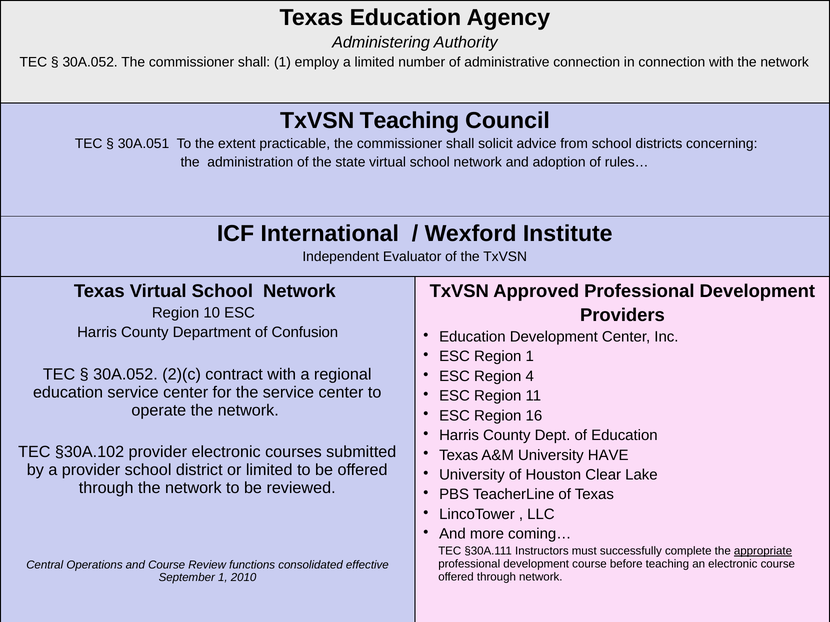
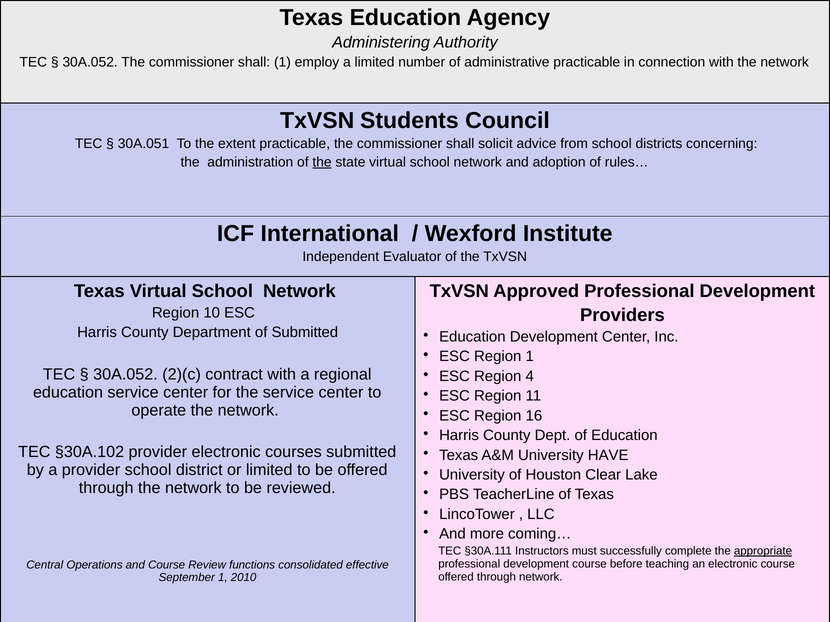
administrative connection: connection -> practicable
TxVSN Teaching: Teaching -> Students
the at (322, 162) underline: none -> present
of Confusion: Confusion -> Submitted
